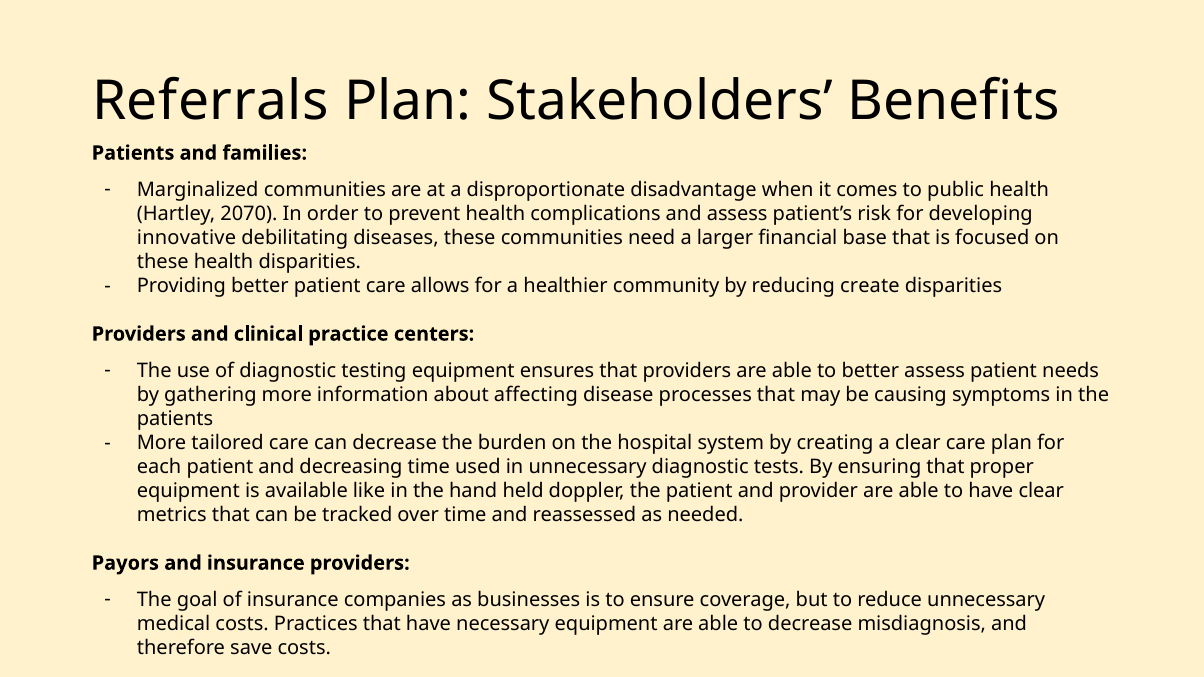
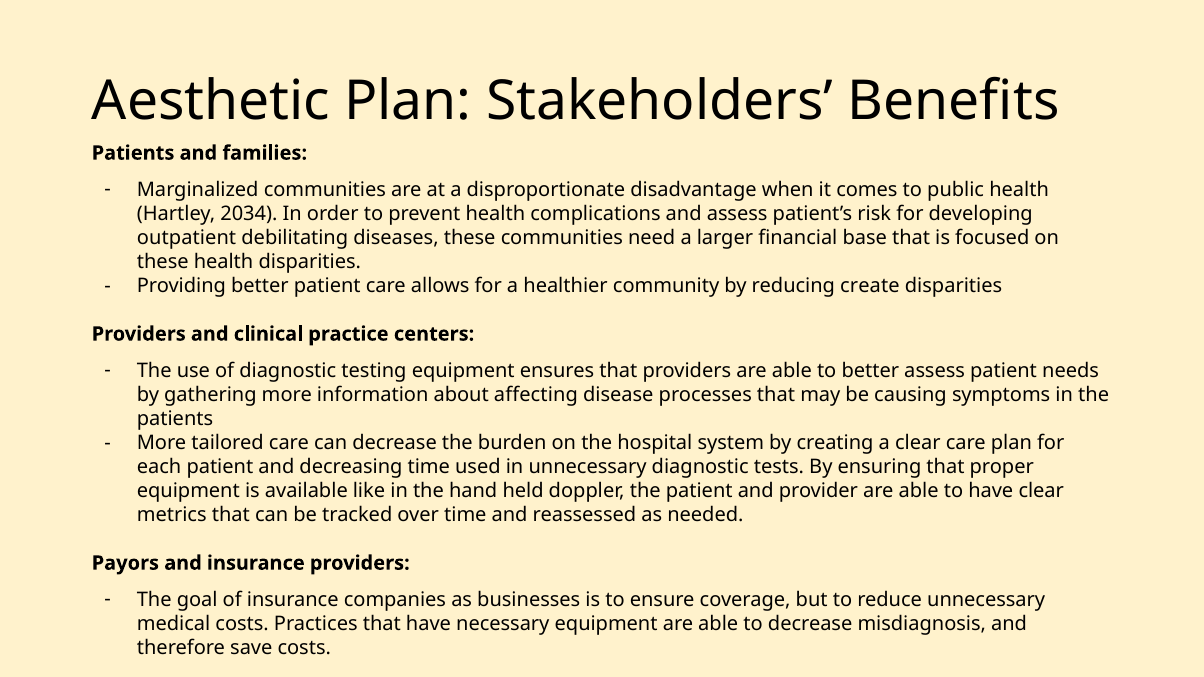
Referrals: Referrals -> Aesthetic
2070: 2070 -> 2034
innovative: innovative -> outpatient
